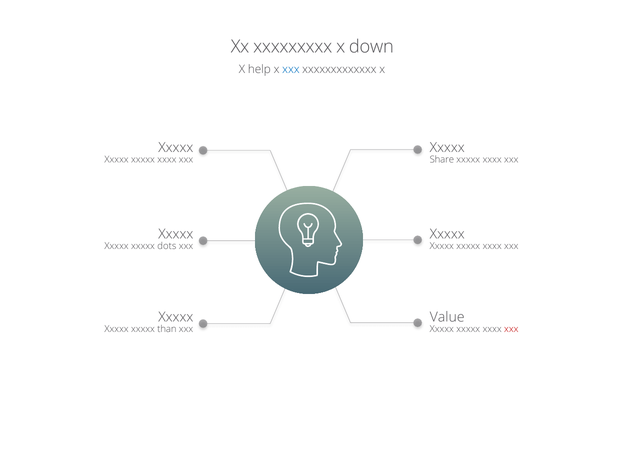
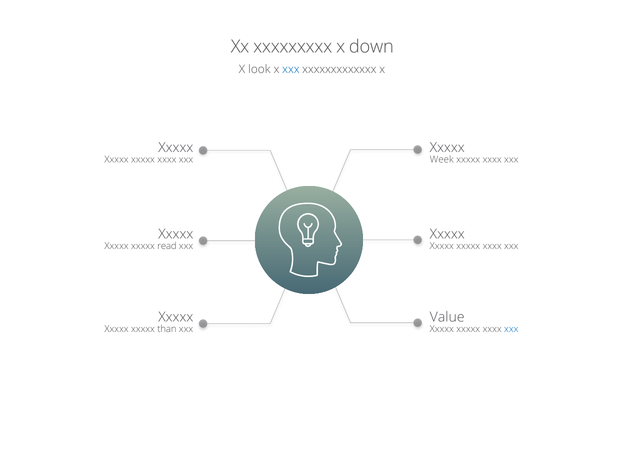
help: help -> look
Share: Share -> Week
dots: dots -> read
xxx at (511, 329) colour: red -> blue
